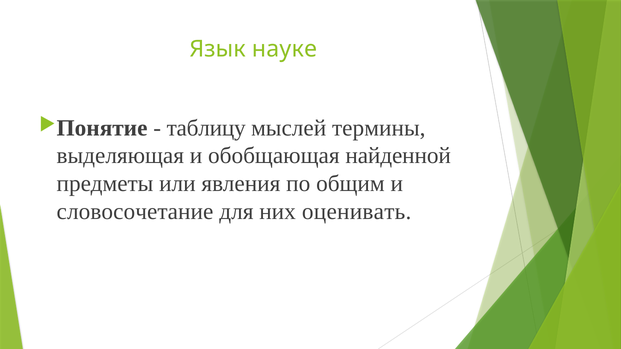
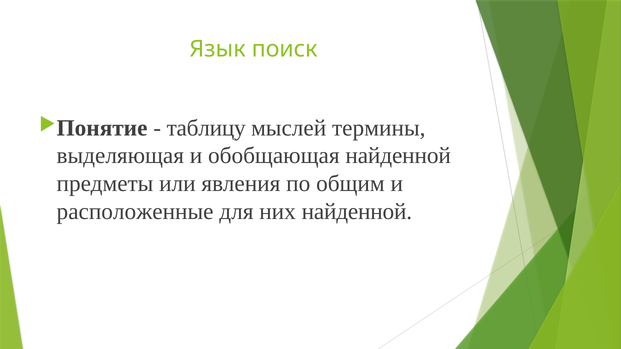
науке: науке -> поиск
словосочетание: словосочетание -> расположенные
них оценивать: оценивать -> найденной
